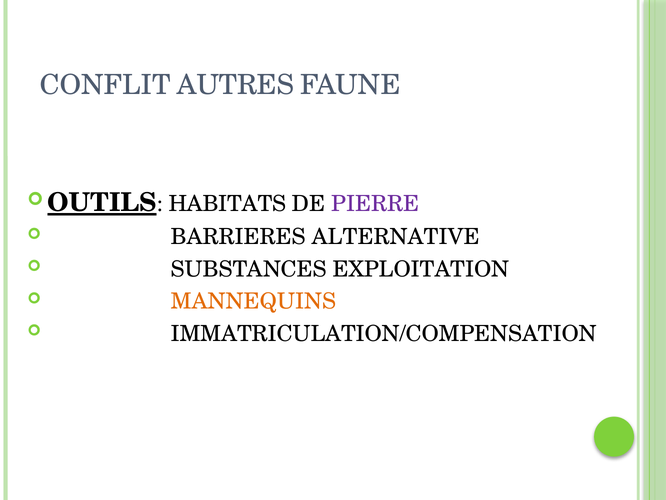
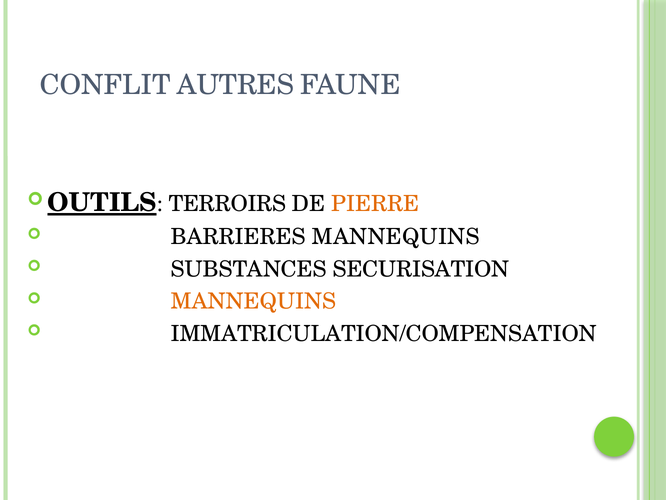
HABITATS: HABITATS -> TERROIRS
PIERRE colour: purple -> orange
BARRIERES ALTERNATIVE: ALTERNATIVE -> MANNEQUINS
EXPLOITATION: EXPLOITATION -> SECURISATION
